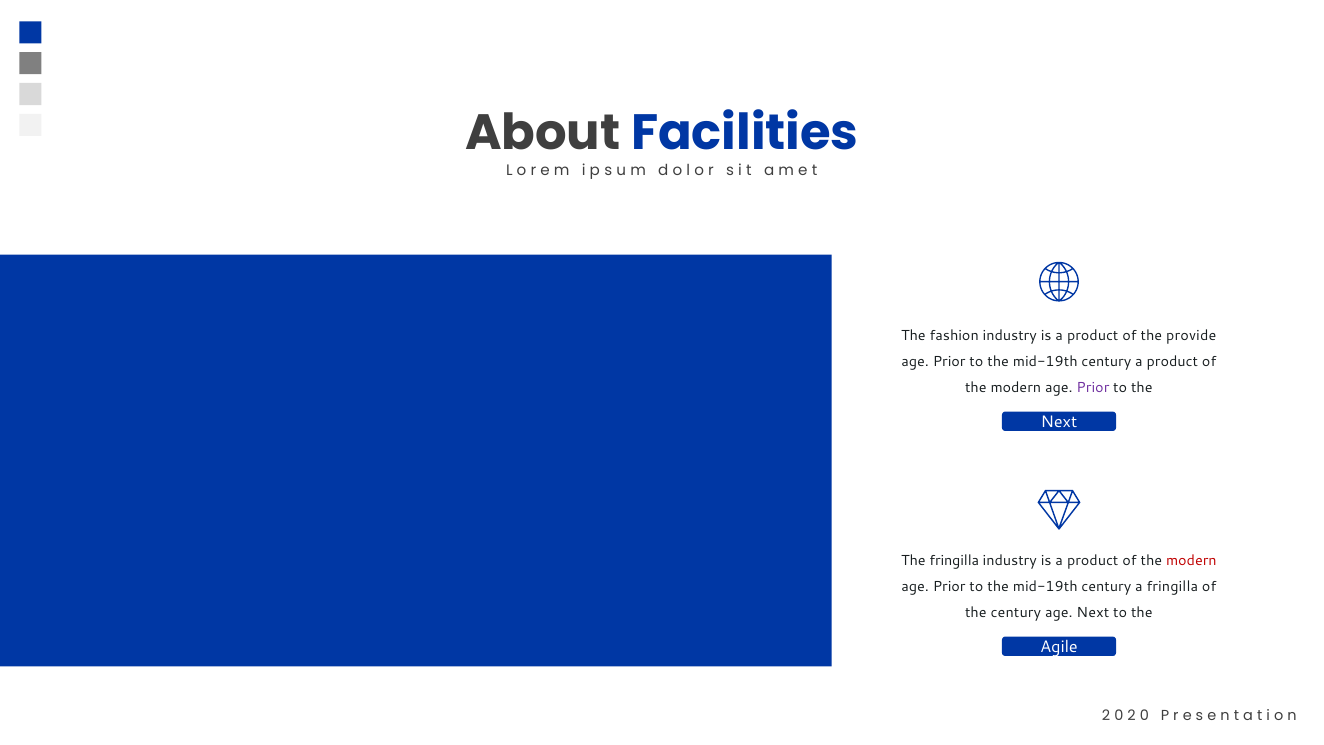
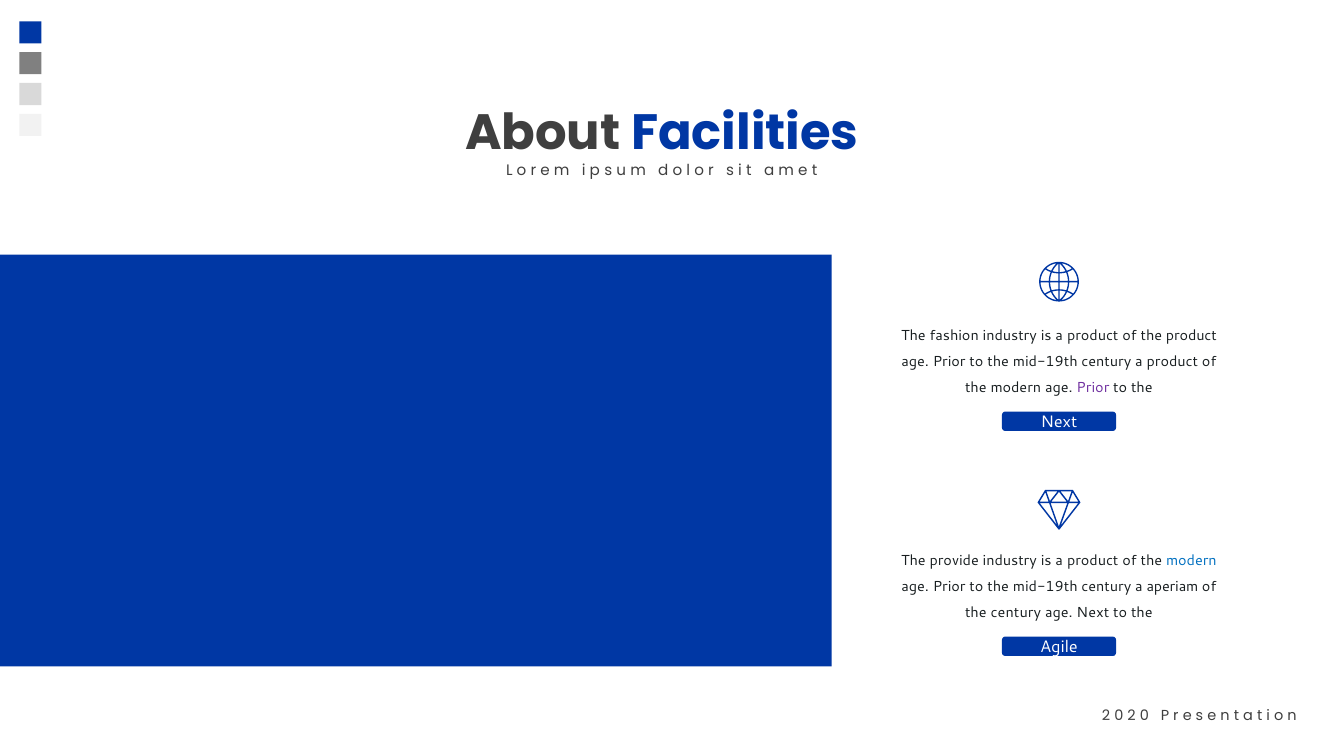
the provide: provide -> product
The fringilla: fringilla -> provide
modern at (1191, 560) colour: red -> blue
a fringilla: fringilla -> aperiam
